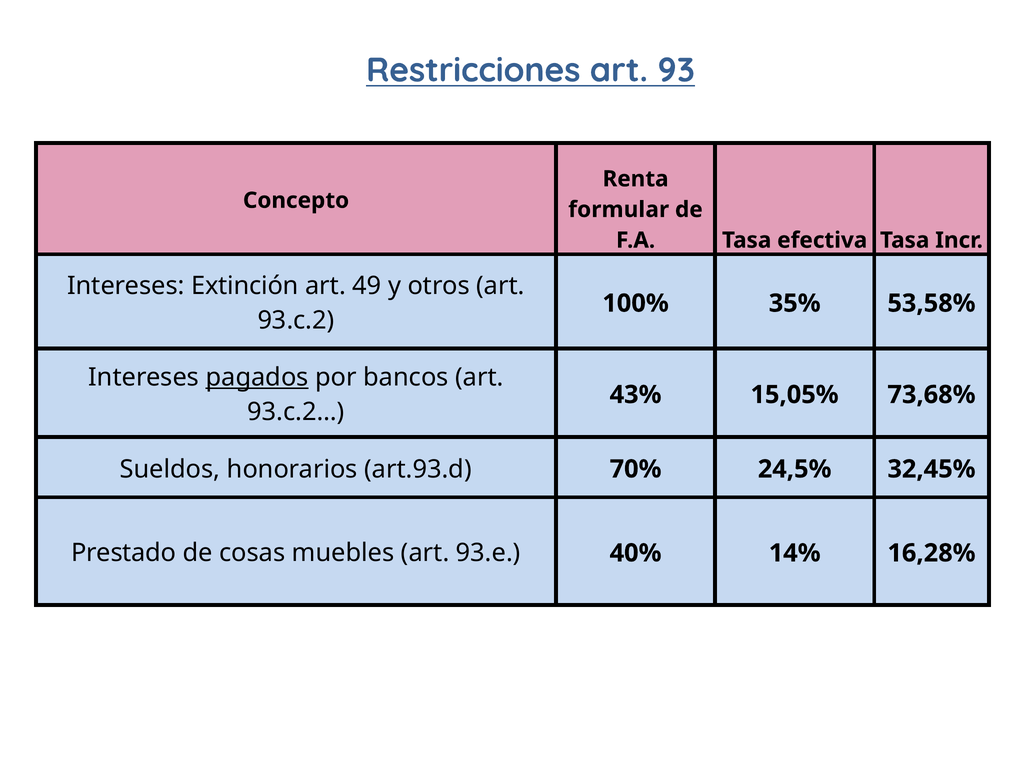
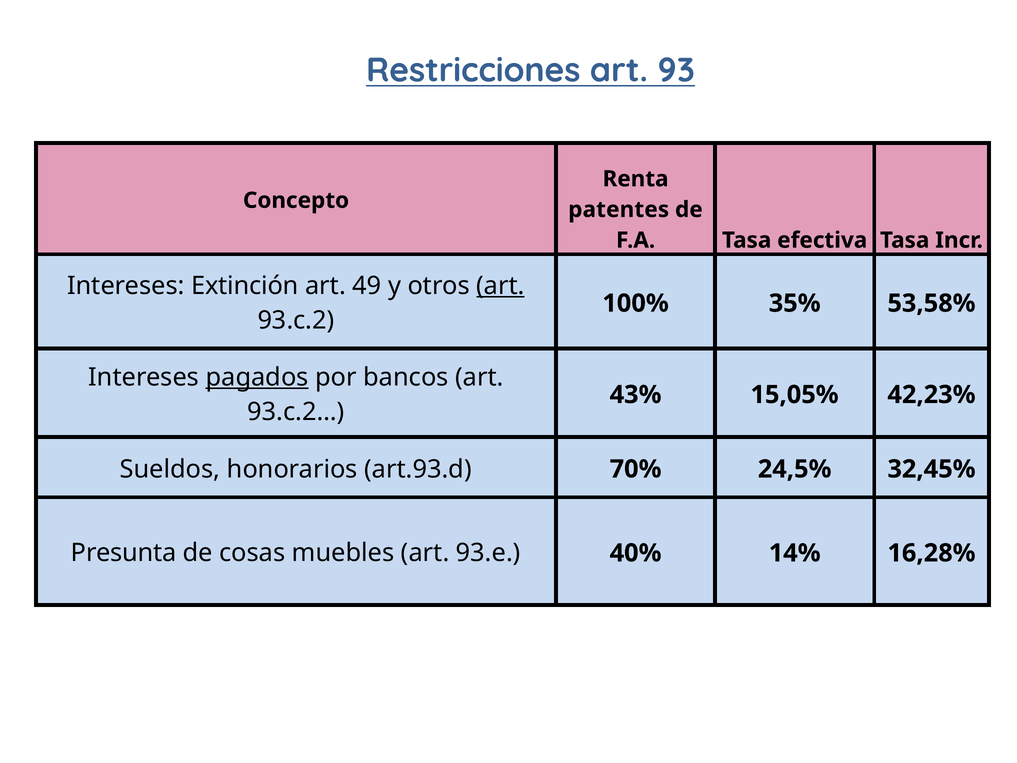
formular: formular -> patentes
art at (501, 286) underline: none -> present
73,68%: 73,68% -> 42,23%
Prestado: Prestado -> Presunta
